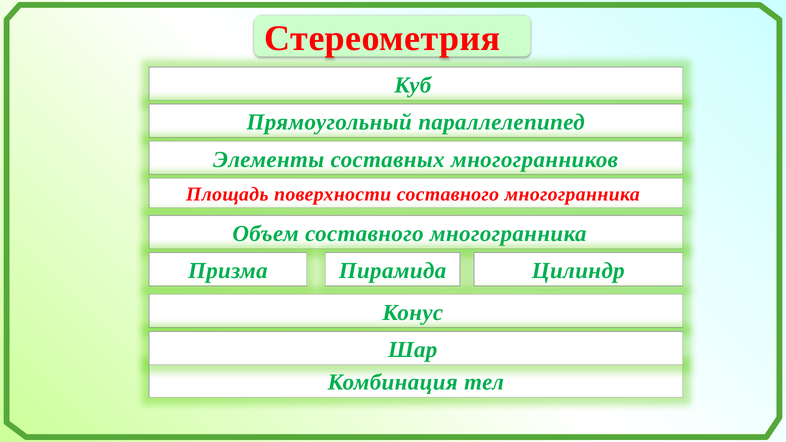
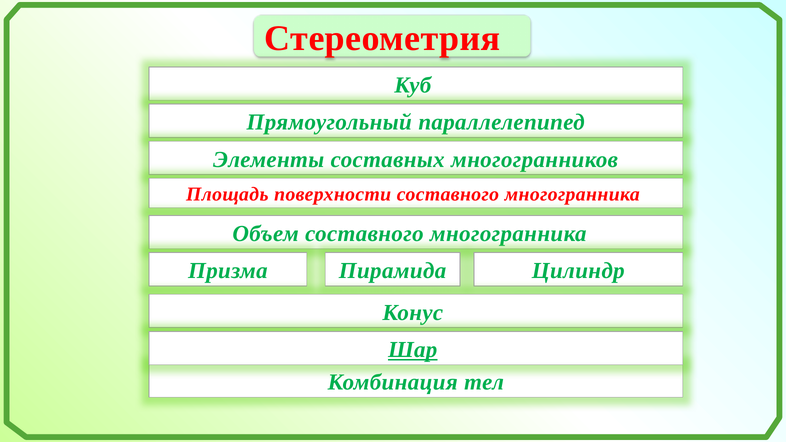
Шар underline: none -> present
